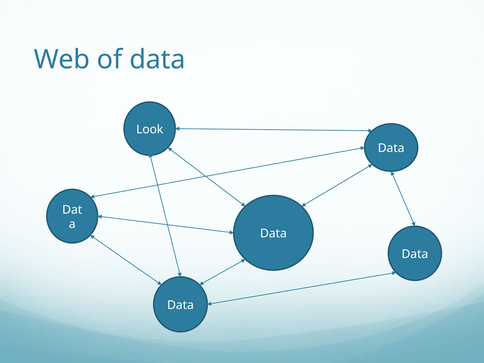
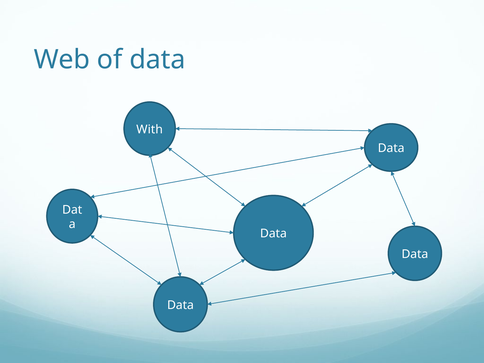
Look: Look -> With
